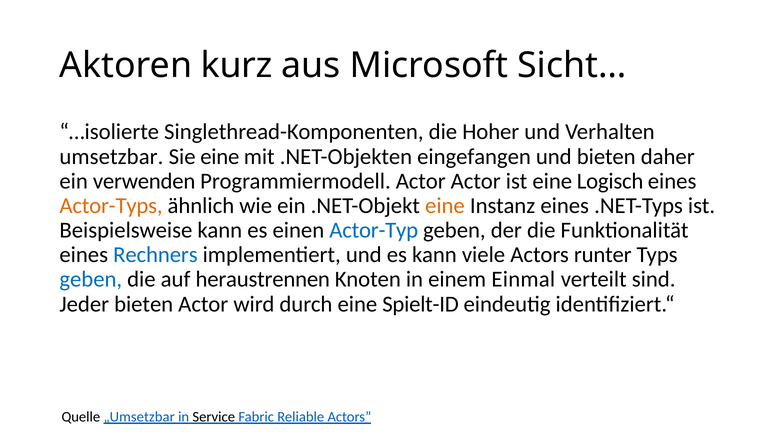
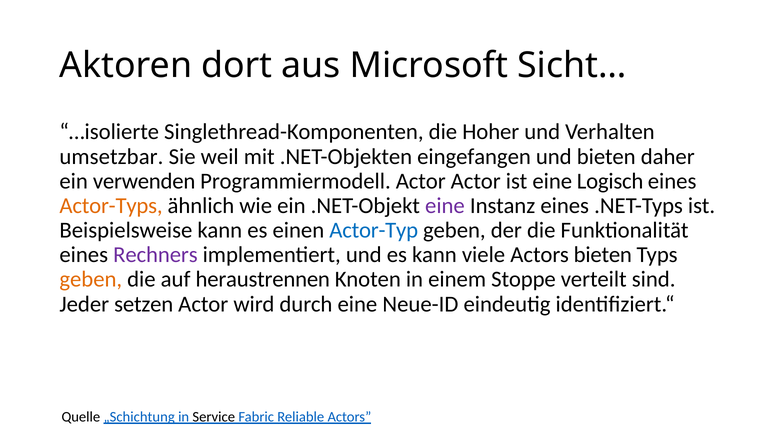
kurz: kurz -> dort
Sie eine: eine -> weil
eine at (445, 206) colour: orange -> purple
Rechners colour: blue -> purple
Actors runter: runter -> bieten
geben at (91, 279) colour: blue -> orange
Einmal: Einmal -> Stoppe
Jeder bieten: bieten -> setzen
Spielt-ID: Spielt-ID -> Neue-ID
„Umsetzbar: „Umsetzbar -> „Schichtung
